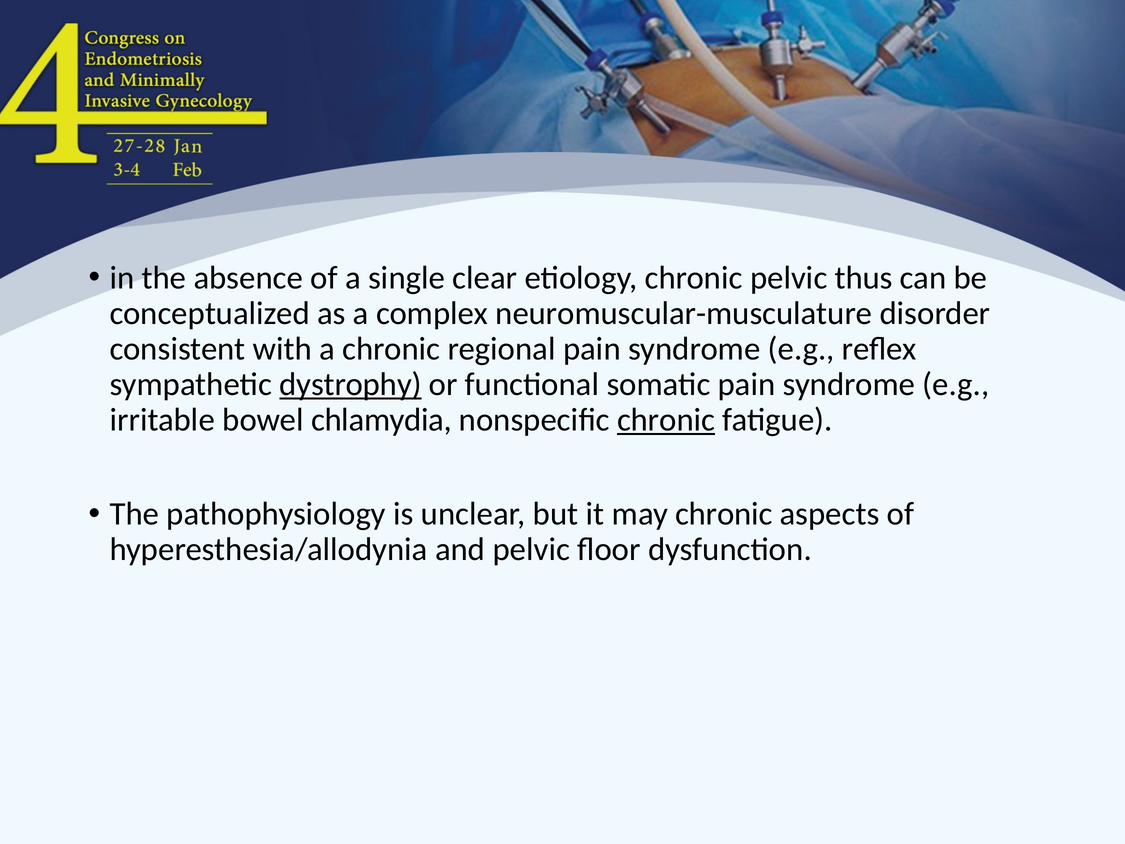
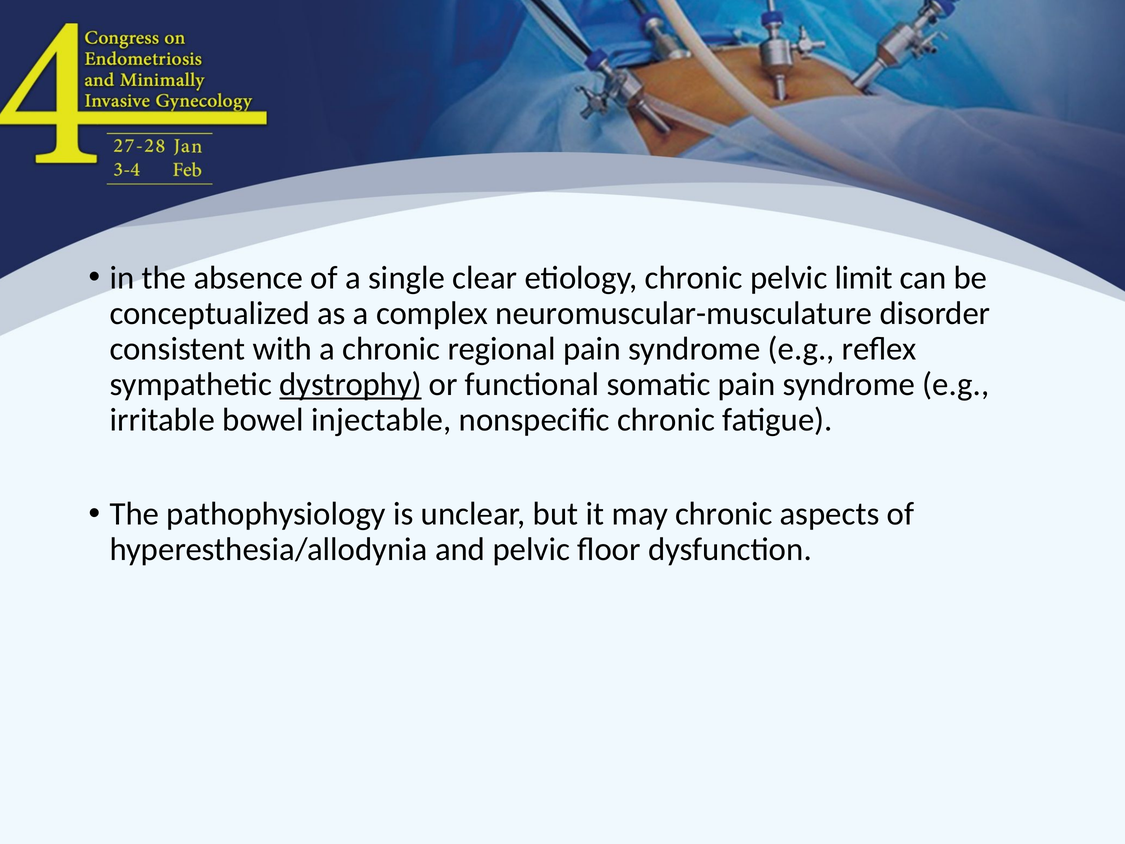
thus: thus -> limit
chlamydia: chlamydia -> injectable
chronic at (666, 420) underline: present -> none
